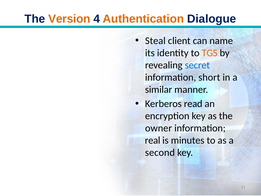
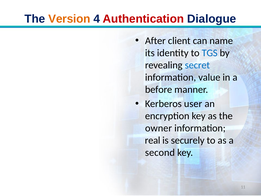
Authentication colour: orange -> red
Steal: Steal -> After
TGS colour: orange -> blue
short: short -> value
similar: similar -> before
read: read -> user
minutes: minutes -> securely
